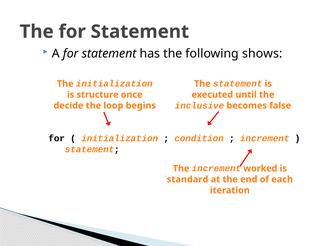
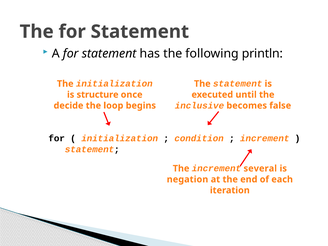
shows: shows -> println
worked: worked -> several
standard: standard -> negation
